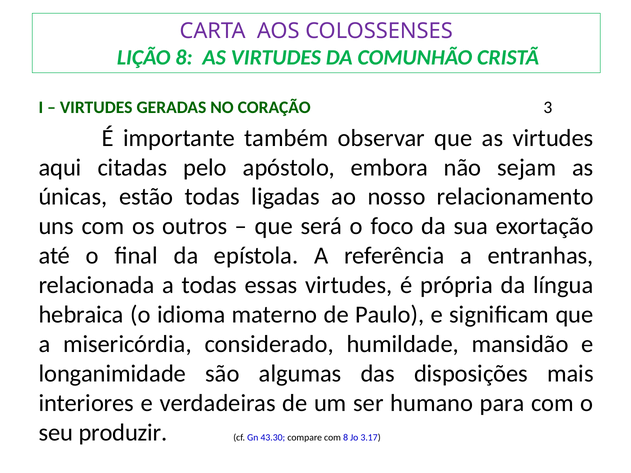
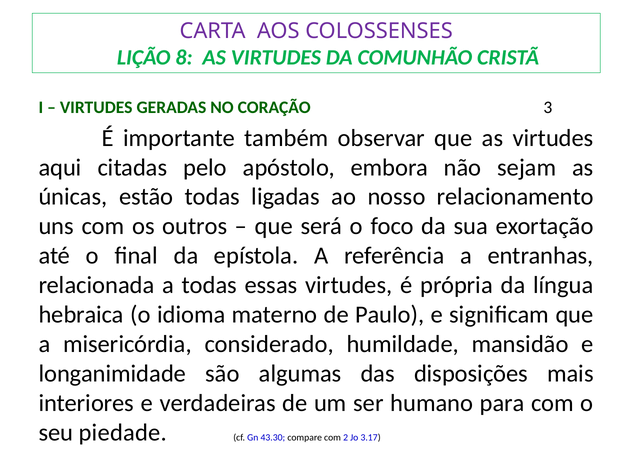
produzir: produzir -> piedade
com 8: 8 -> 2
